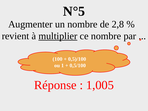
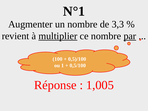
N°5: N°5 -> N°1
2,8: 2,8 -> 3,3
par underline: none -> present
